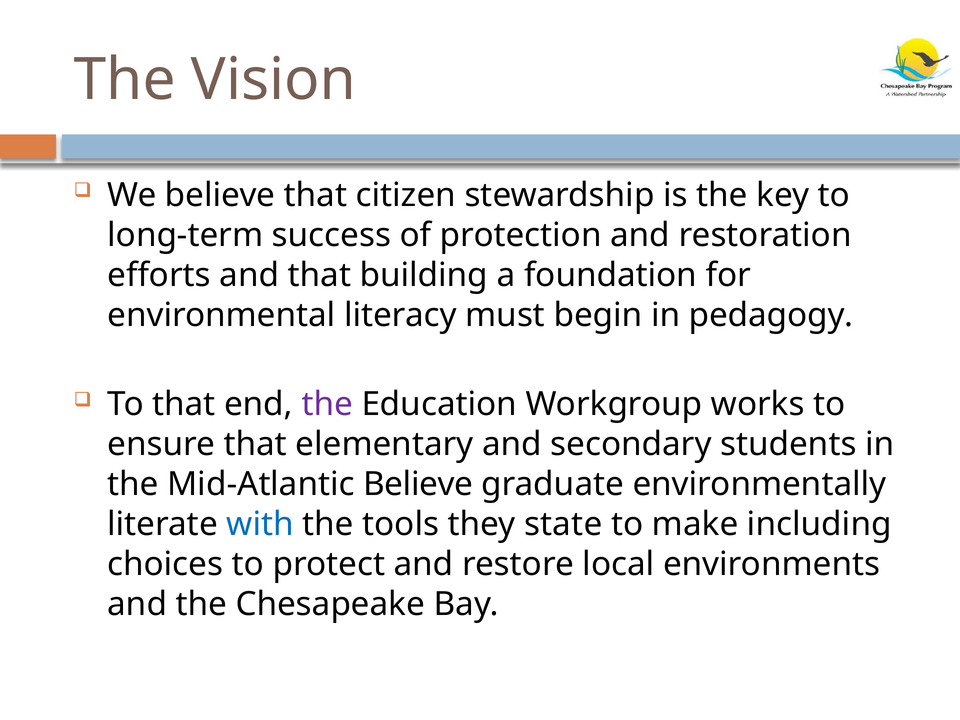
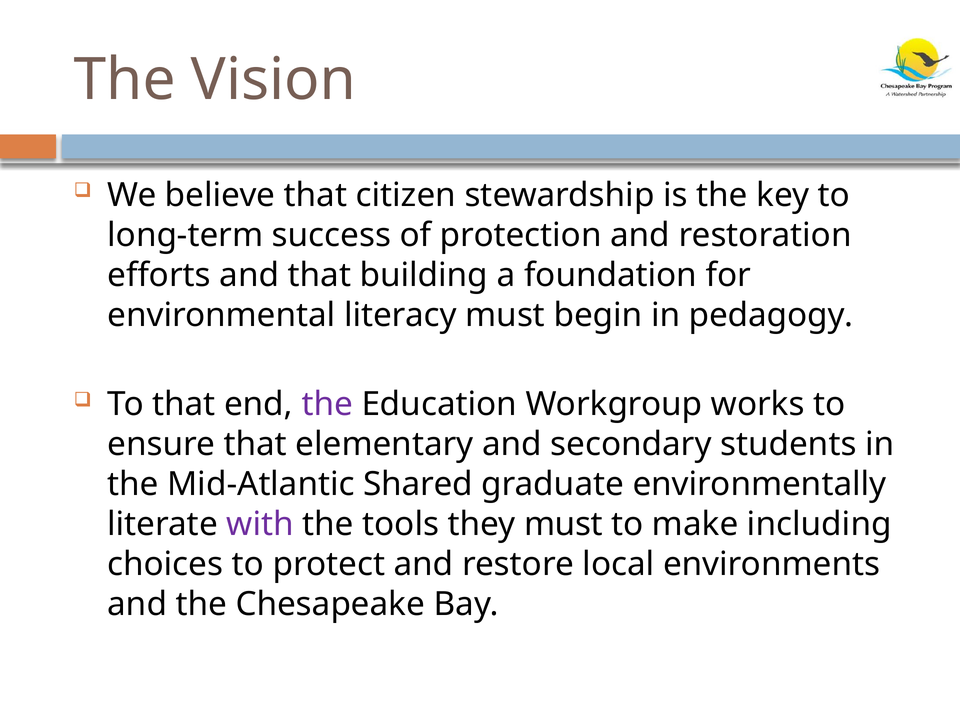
Mid-Atlantic Believe: Believe -> Shared
with colour: blue -> purple
they state: state -> must
